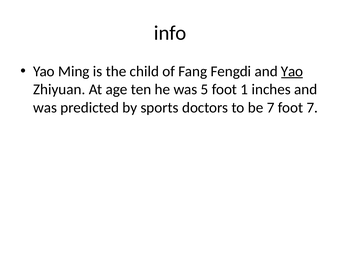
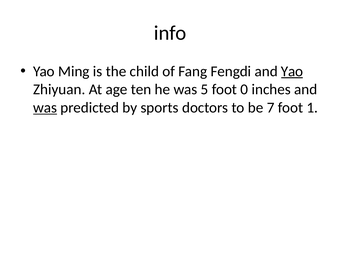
1: 1 -> 0
was at (45, 108) underline: none -> present
foot 7: 7 -> 1
